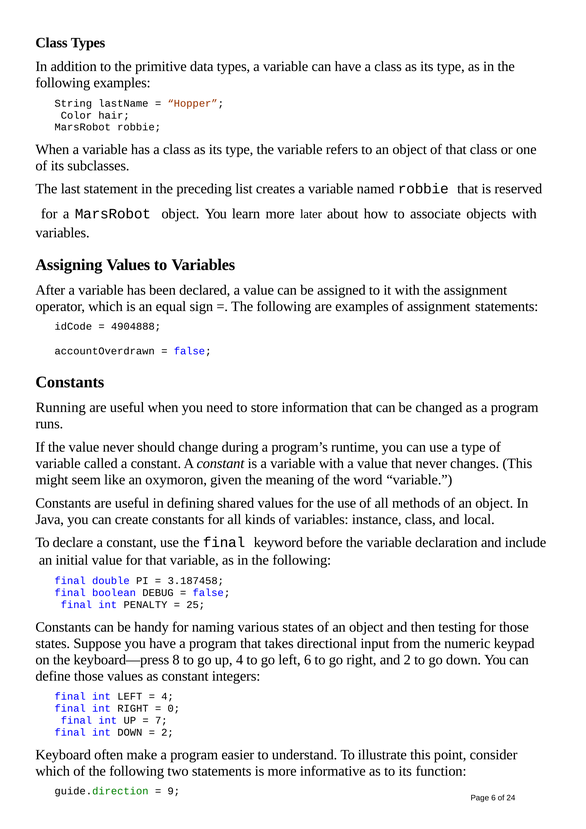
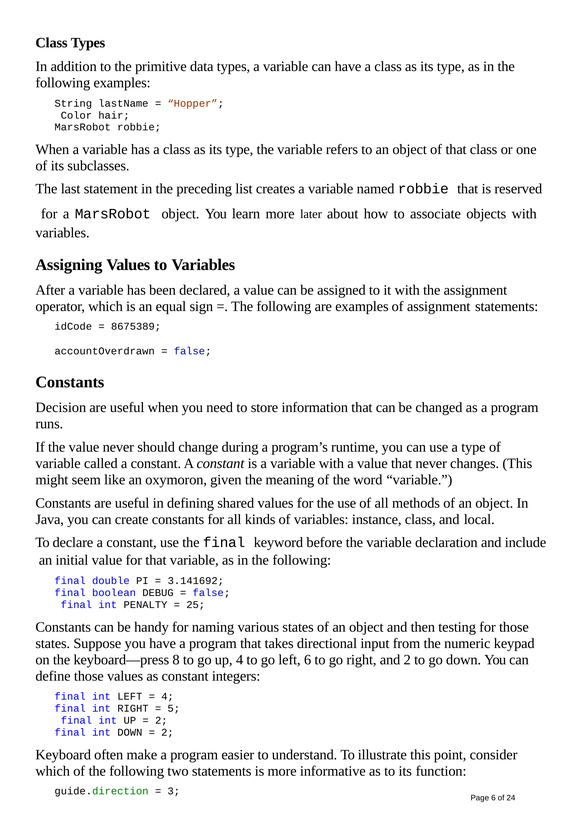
4904888: 4904888 -> 8675389
Running: Running -> Decision
3.187458: 3.187458 -> 3.141692
0: 0 -> 5
7 at (161, 721): 7 -> 2
9: 9 -> 3
